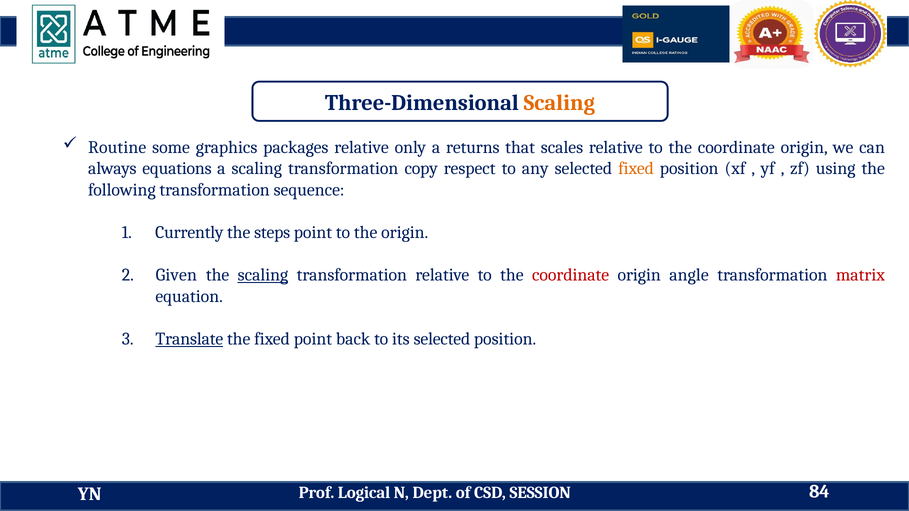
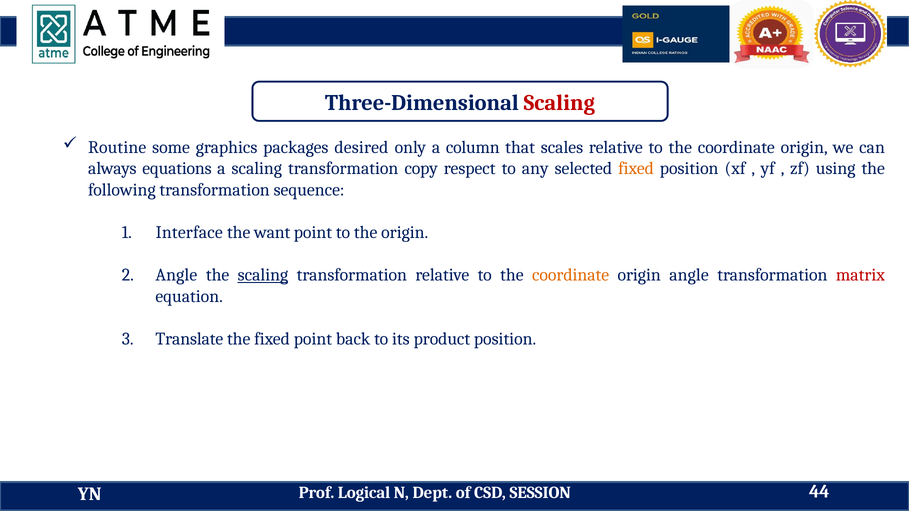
Scaling at (559, 103) colour: orange -> red
packages relative: relative -> desired
returns: returns -> column
Currently: Currently -> Interface
steps: steps -> want
Given at (176, 275): Given -> Angle
coordinate at (571, 275) colour: red -> orange
Translate underline: present -> none
its selected: selected -> product
84: 84 -> 44
